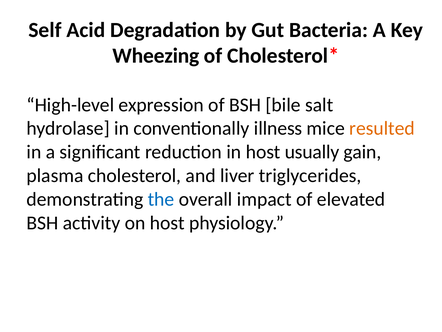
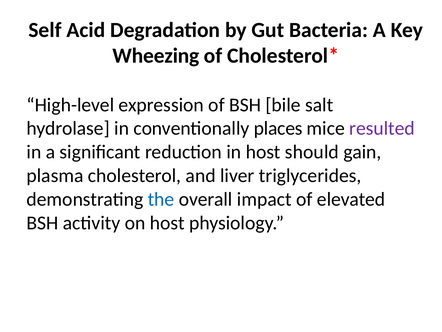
illness: illness -> places
resulted colour: orange -> purple
usually: usually -> should
